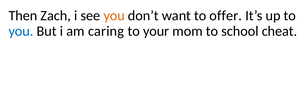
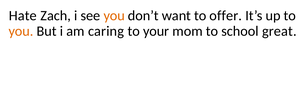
Then: Then -> Hate
you at (21, 31) colour: blue -> orange
cheat: cheat -> great
